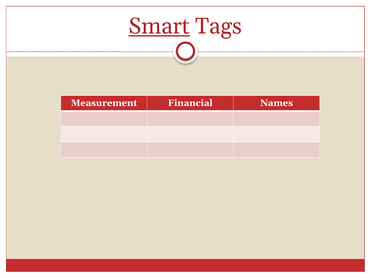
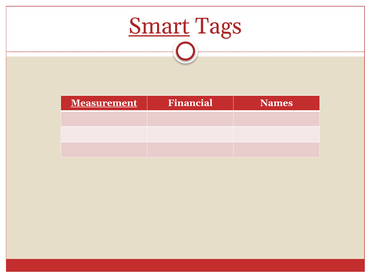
Measurement underline: none -> present
